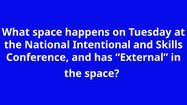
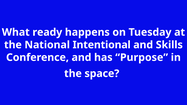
What space: space -> ready
External: External -> Purpose
